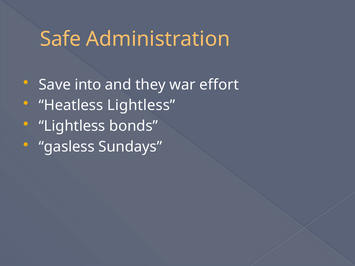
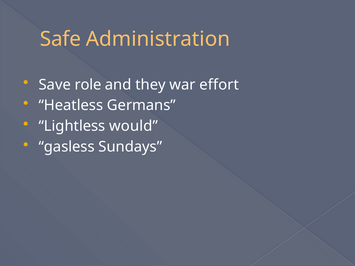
into: into -> role
Heatless Lightless: Lightless -> Germans
bonds: bonds -> would
